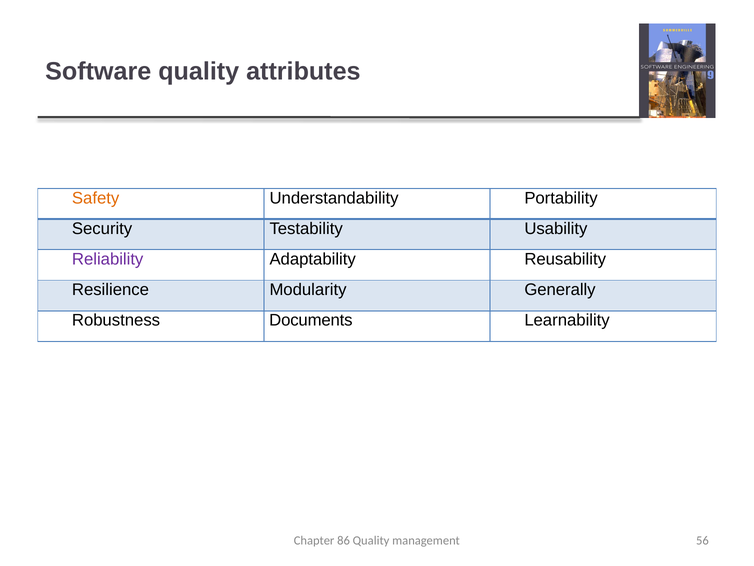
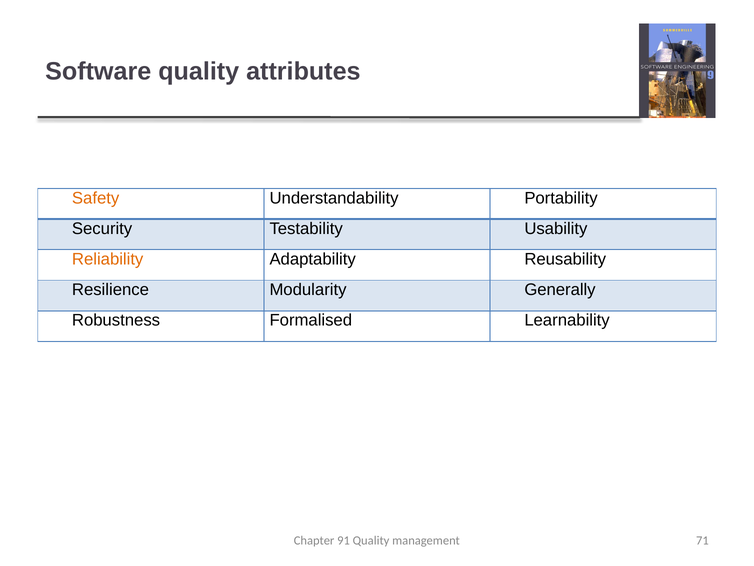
Reliability colour: purple -> orange
Documents: Documents -> Formalised
86: 86 -> 91
56: 56 -> 71
